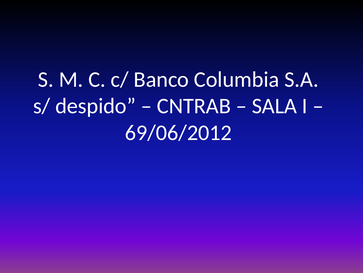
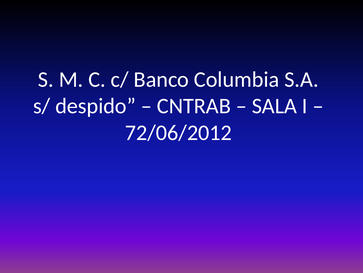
69/06/2012: 69/06/2012 -> 72/06/2012
